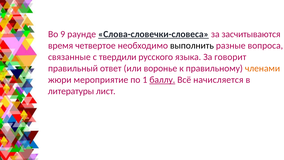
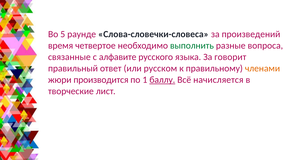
9: 9 -> 5
Слова-словечки-словеса underline: present -> none
засчитываются: засчитываются -> произведений
выполнить colour: black -> green
твердили: твердили -> алфавите
воронье: воронье -> русском
мероприятие: мероприятие -> производится
литературы: литературы -> творческие
